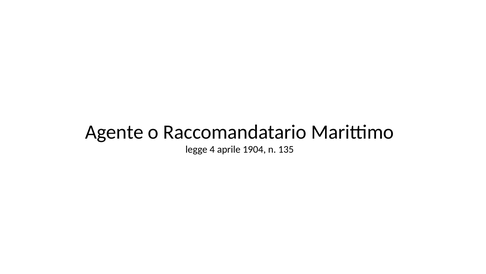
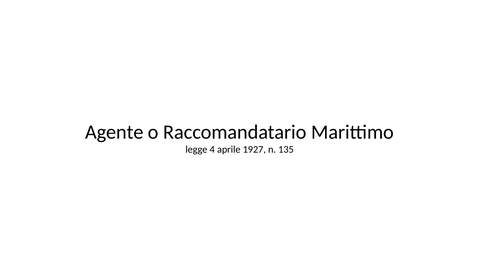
1904: 1904 -> 1927
